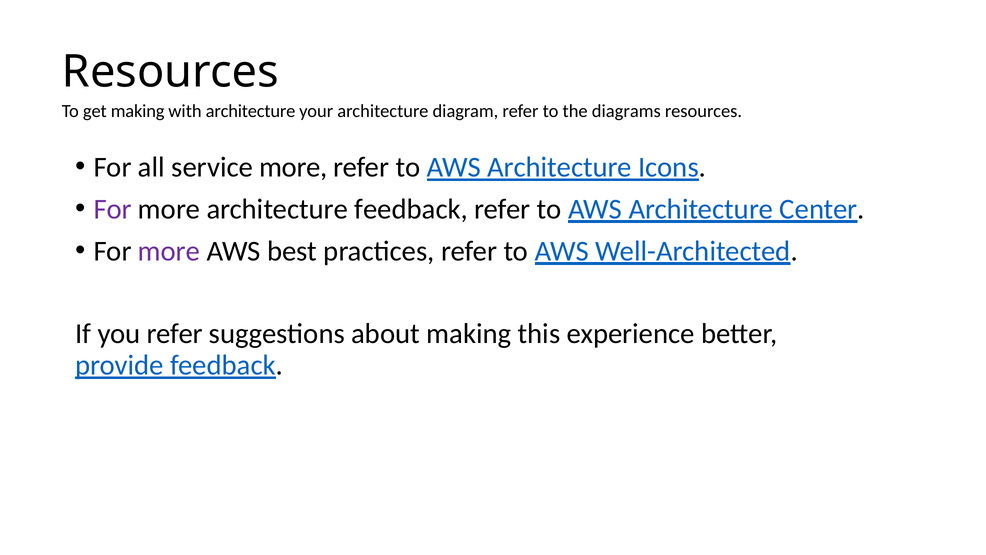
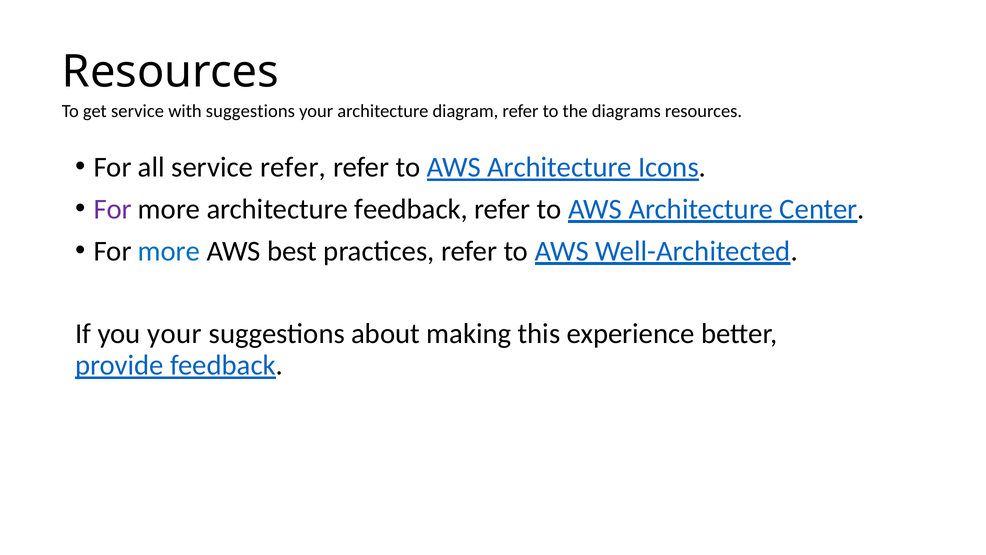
get making: making -> service
with architecture: architecture -> suggestions
service more: more -> refer
more at (169, 251) colour: purple -> blue
you refer: refer -> your
